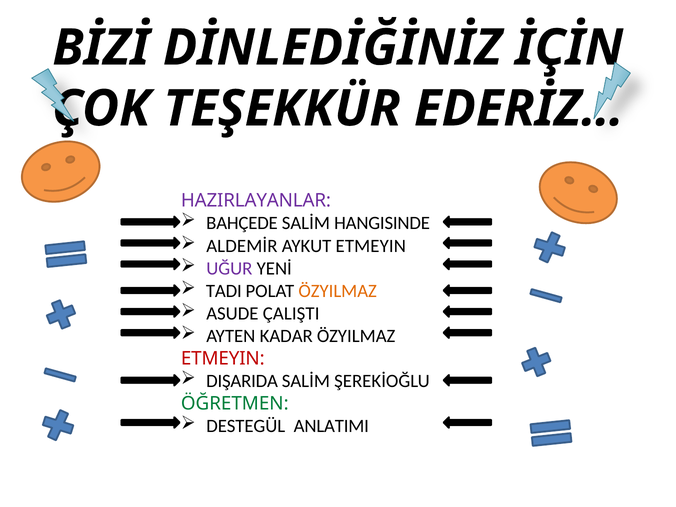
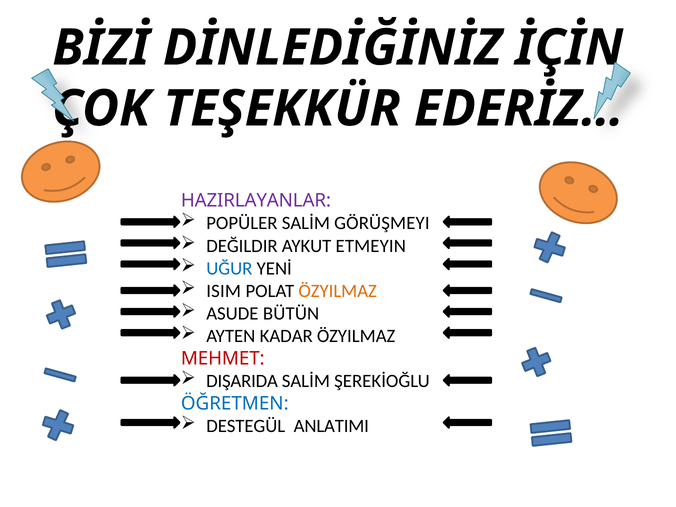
BAHÇEDE: BAHÇEDE -> POPÜLER
HANGISINDE: HANGISINDE -> GÖRÜŞMEYI
ALDEMİR: ALDEMİR -> DEĞILDIR
UĞUR colour: purple -> blue
TADI: TADI -> ISIM
ÇALIŞTI: ÇALIŞTI -> BÜTÜN
ETMEYIN at (223, 359): ETMEYIN -> MEHMET
ÖĞRETMEN colour: green -> blue
